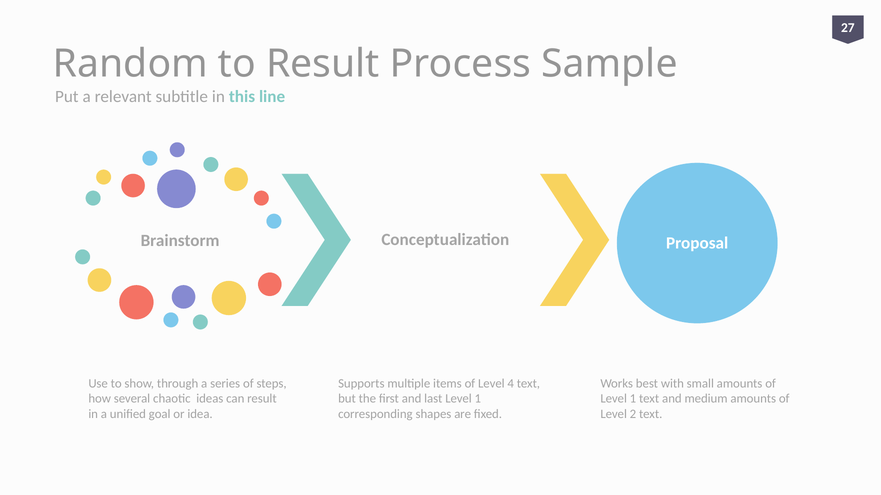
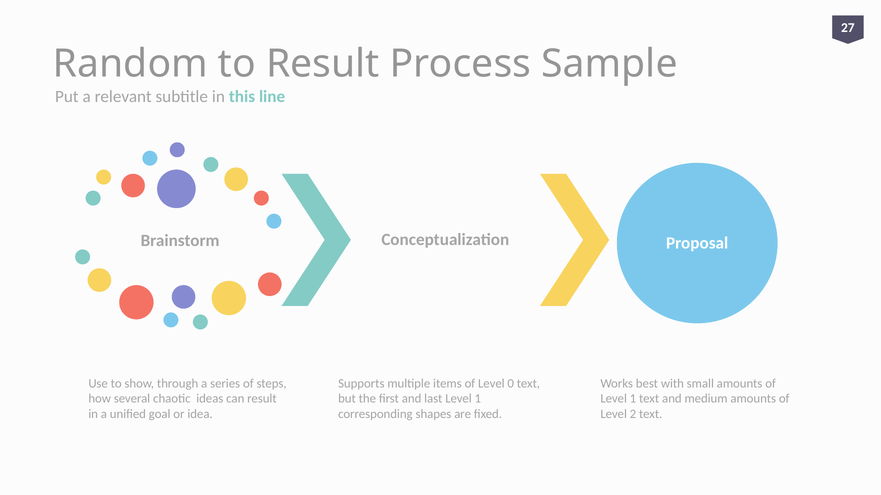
4: 4 -> 0
